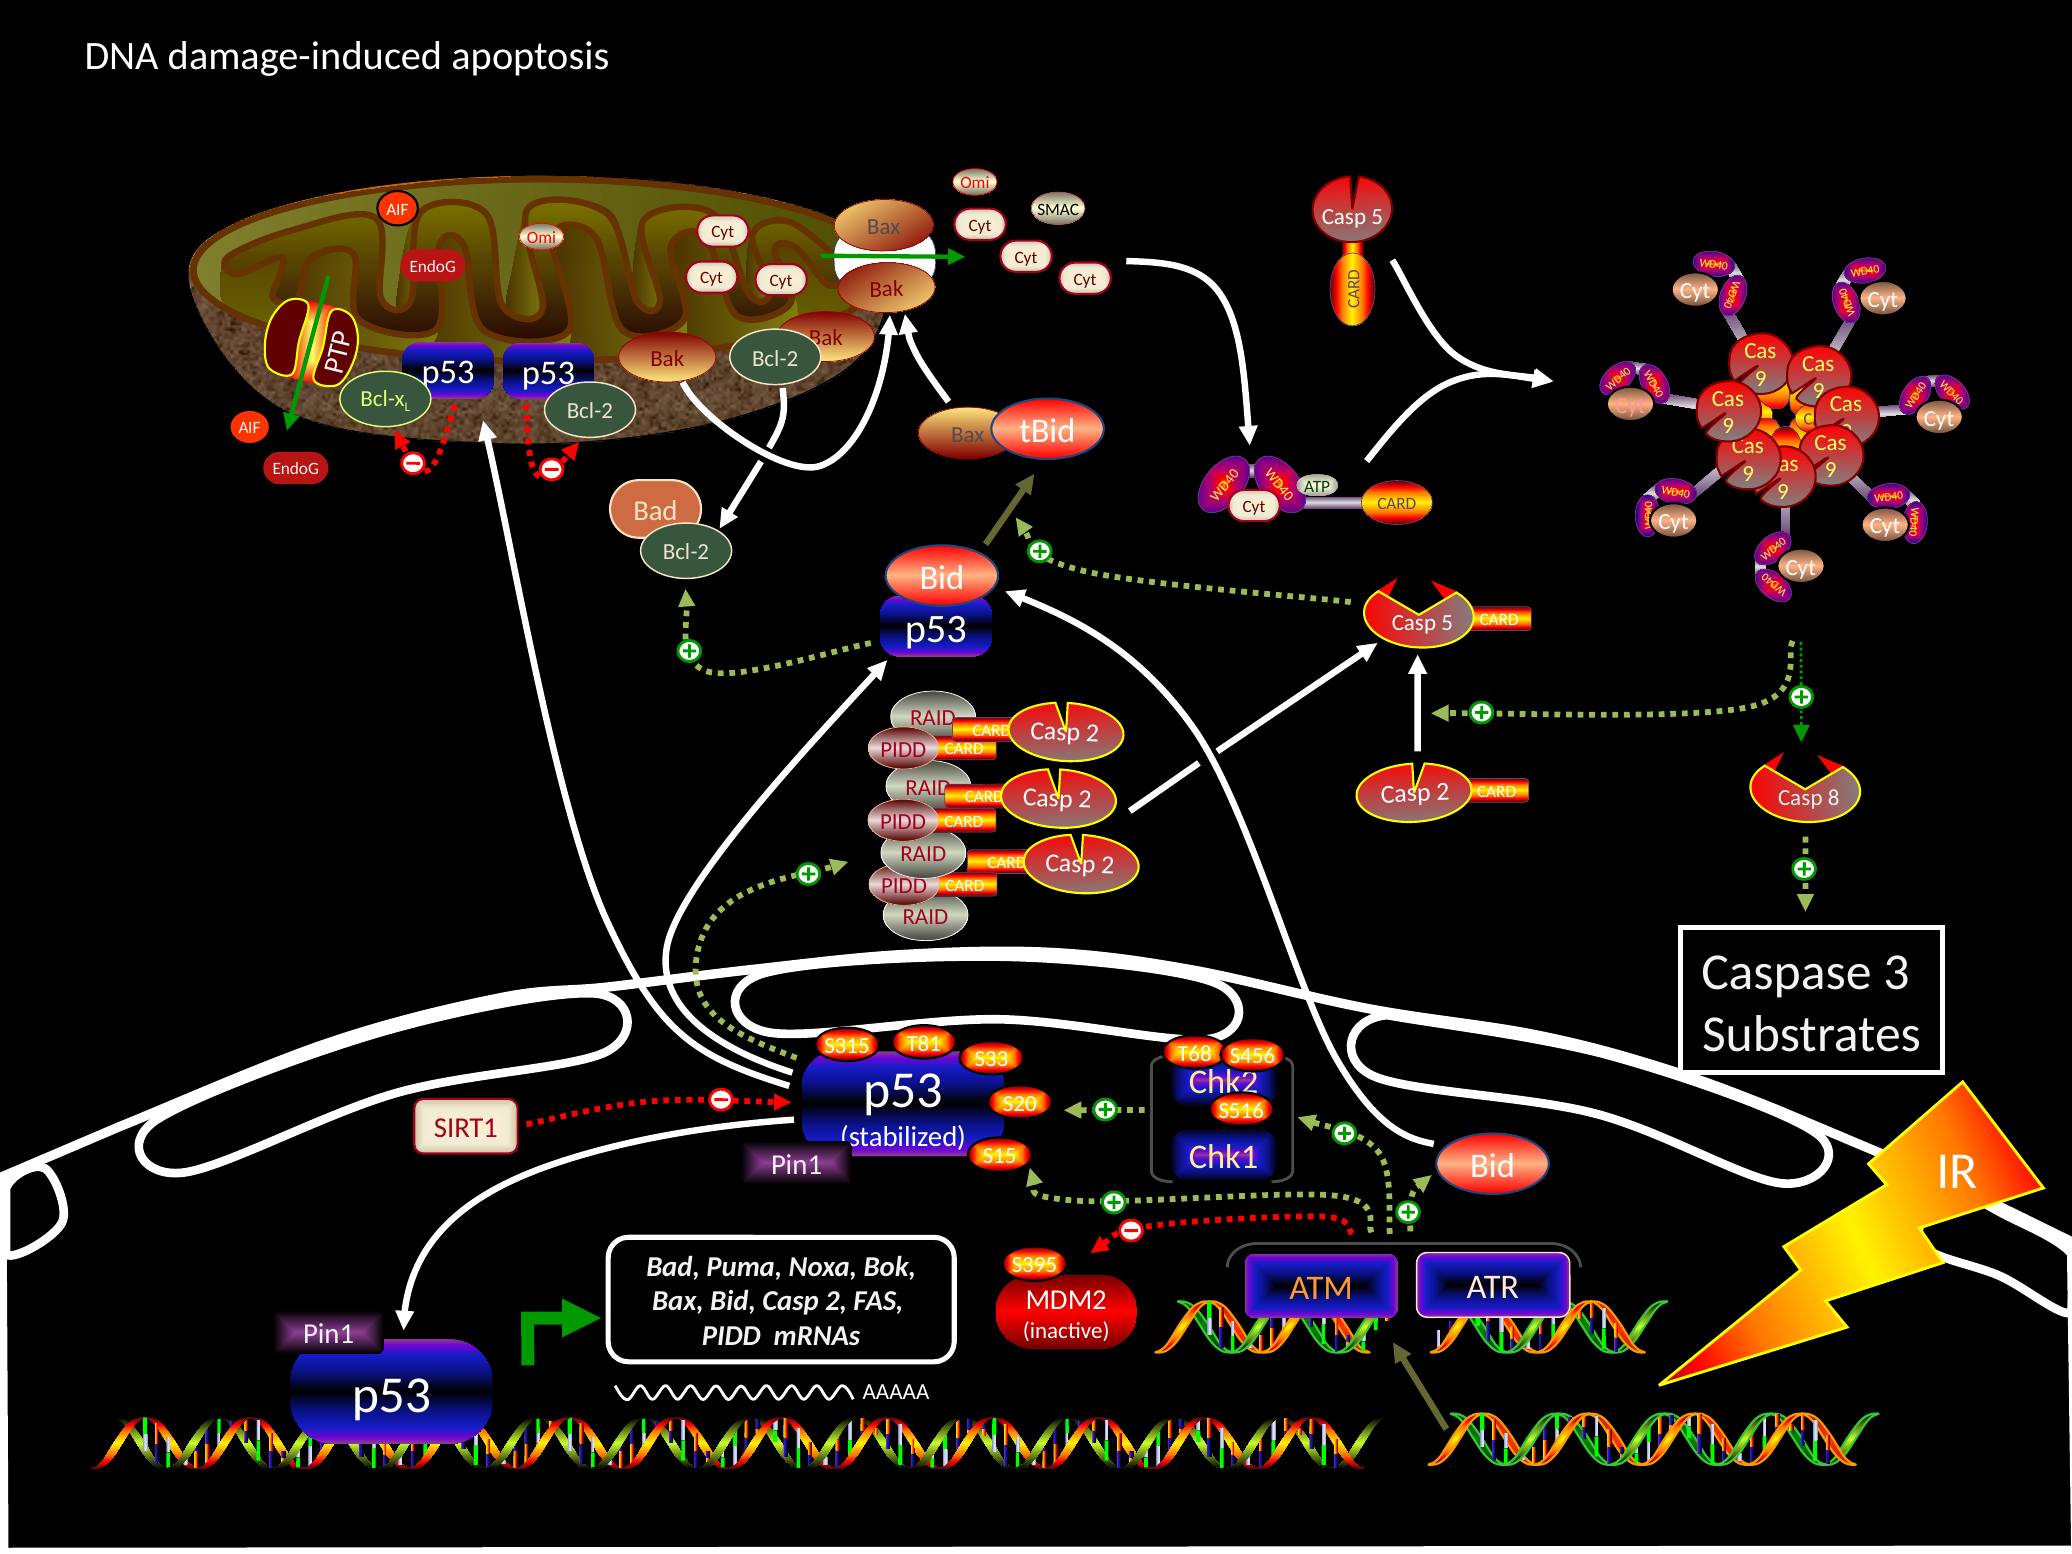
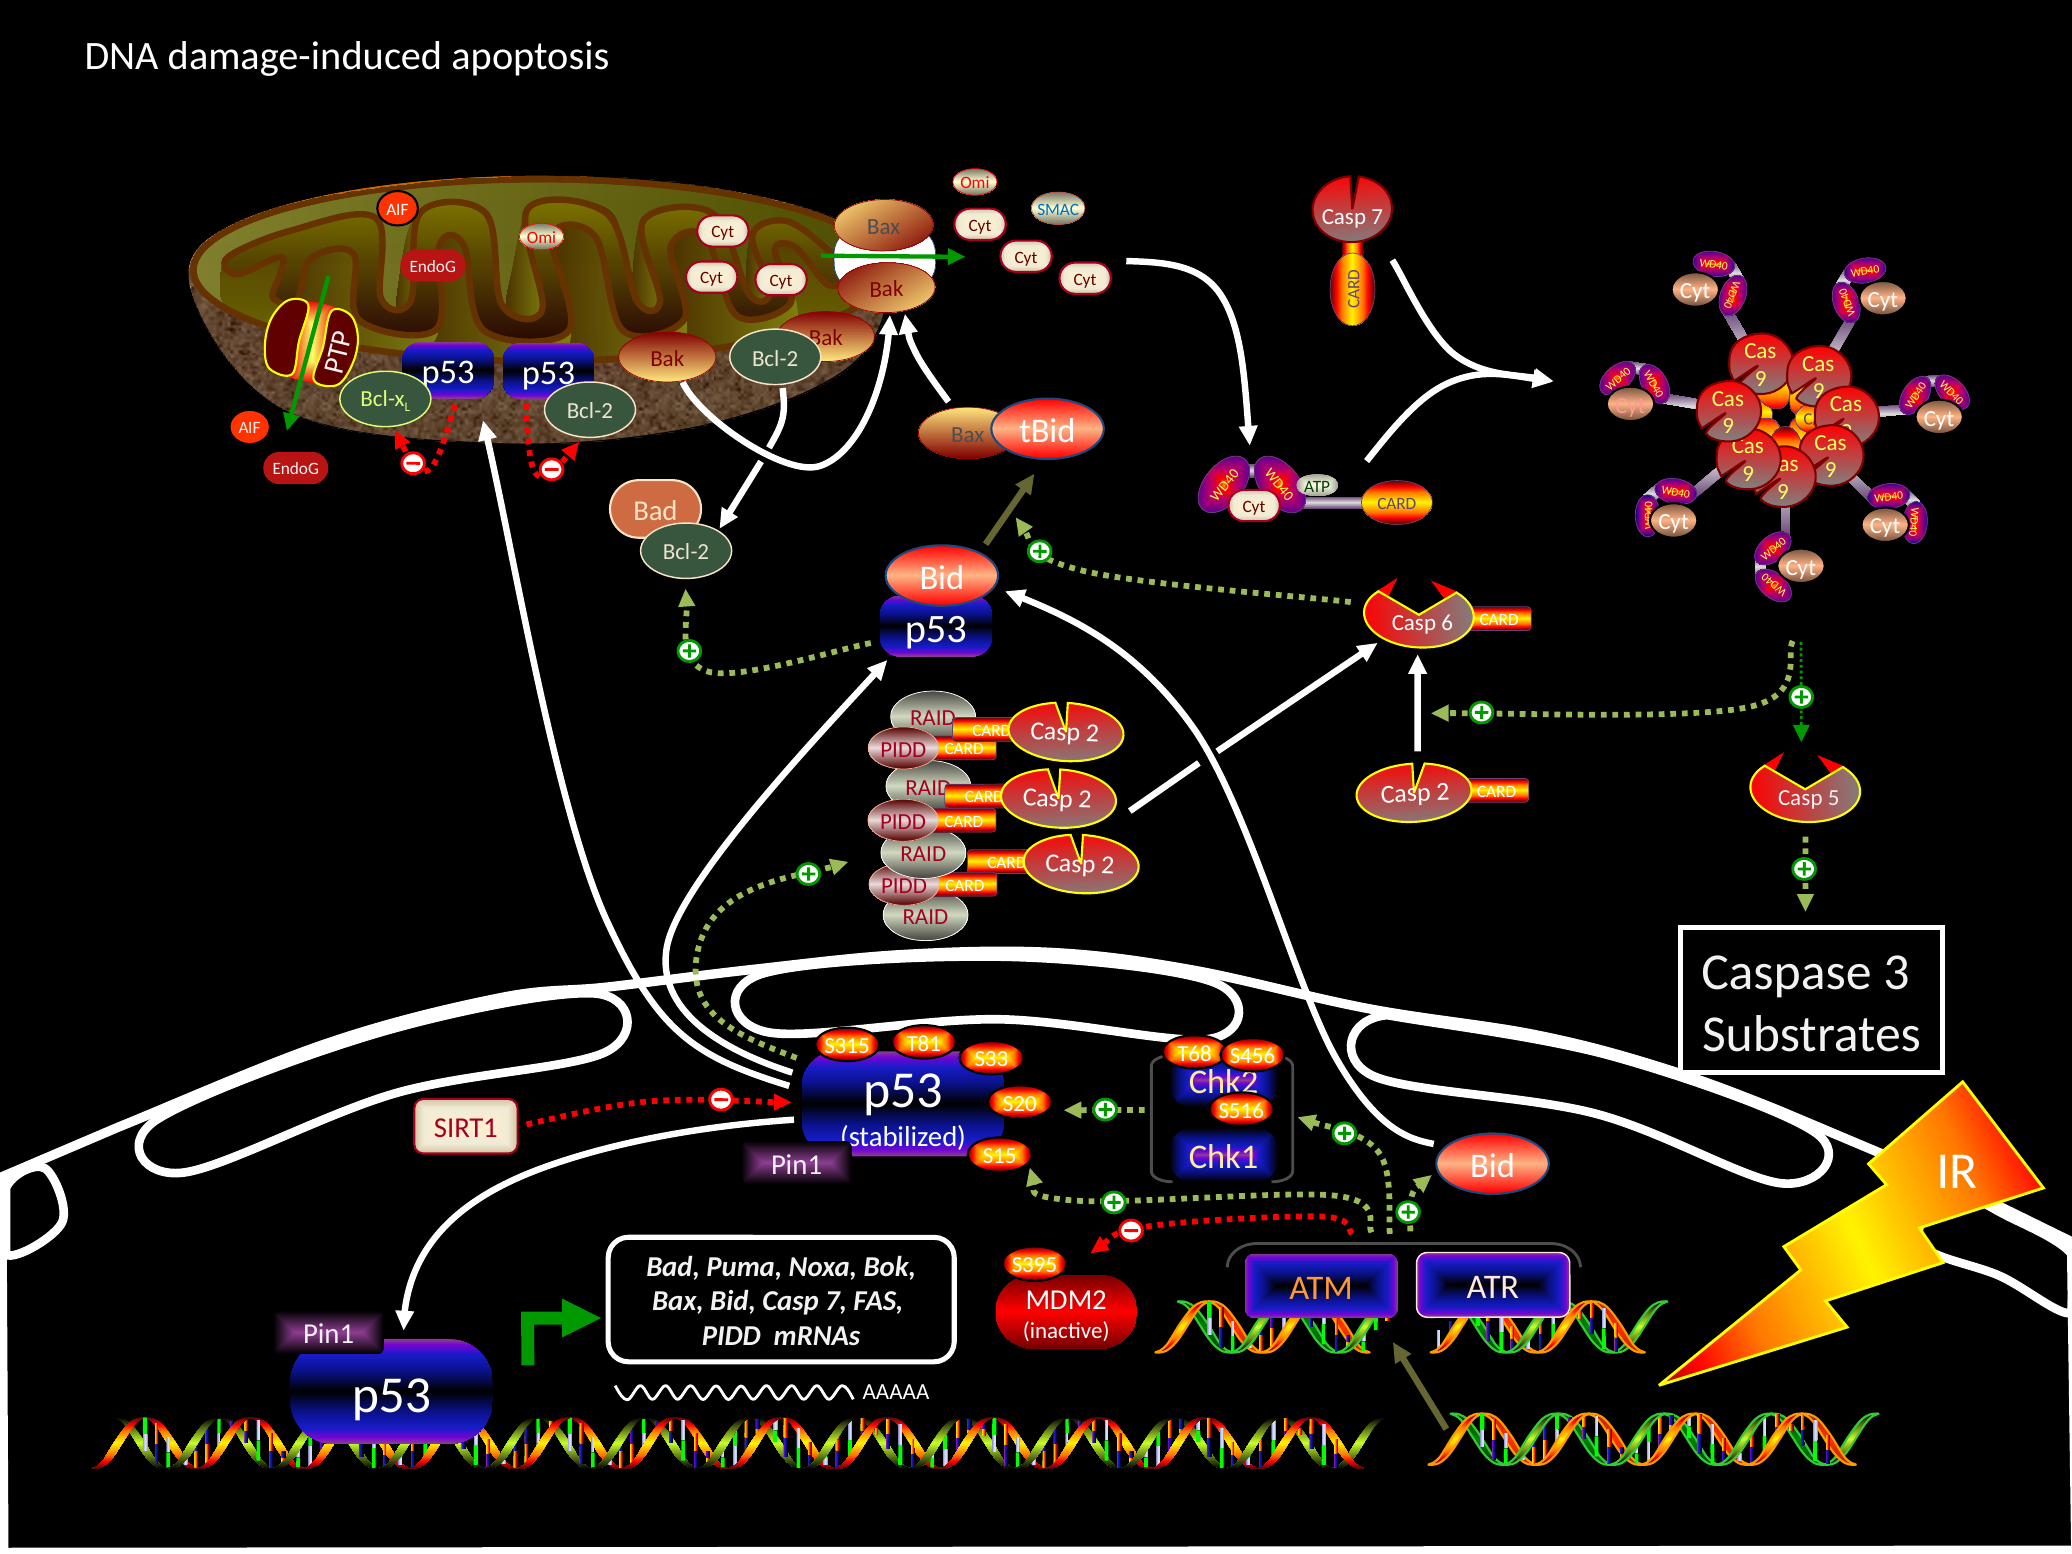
SMAC colour: black -> blue
5 at (1377, 217): 5 -> 7
5 at (1447, 623): 5 -> 6
8: 8 -> 5
Bid Casp 2: 2 -> 7
